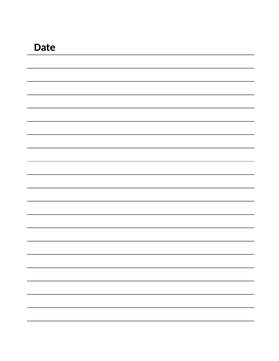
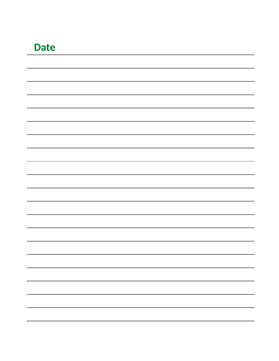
Date colour: black -> green
